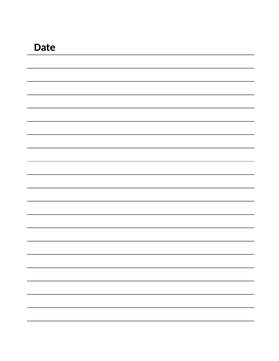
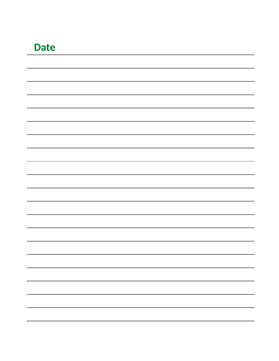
Date colour: black -> green
